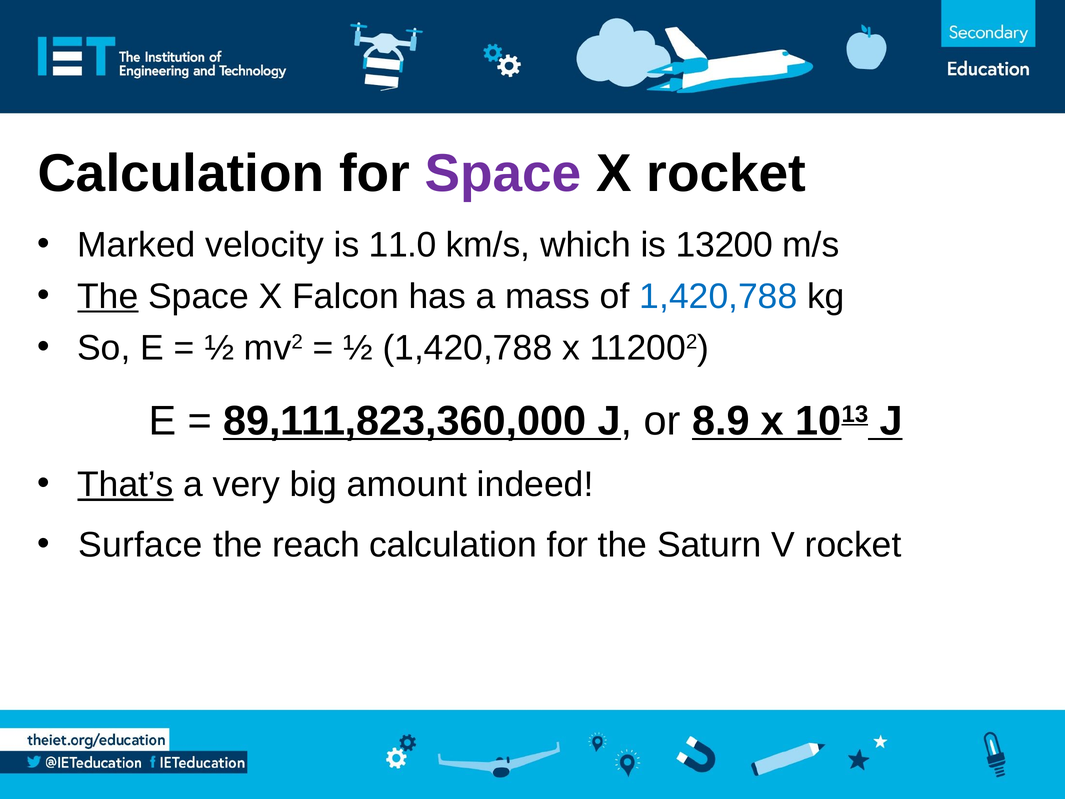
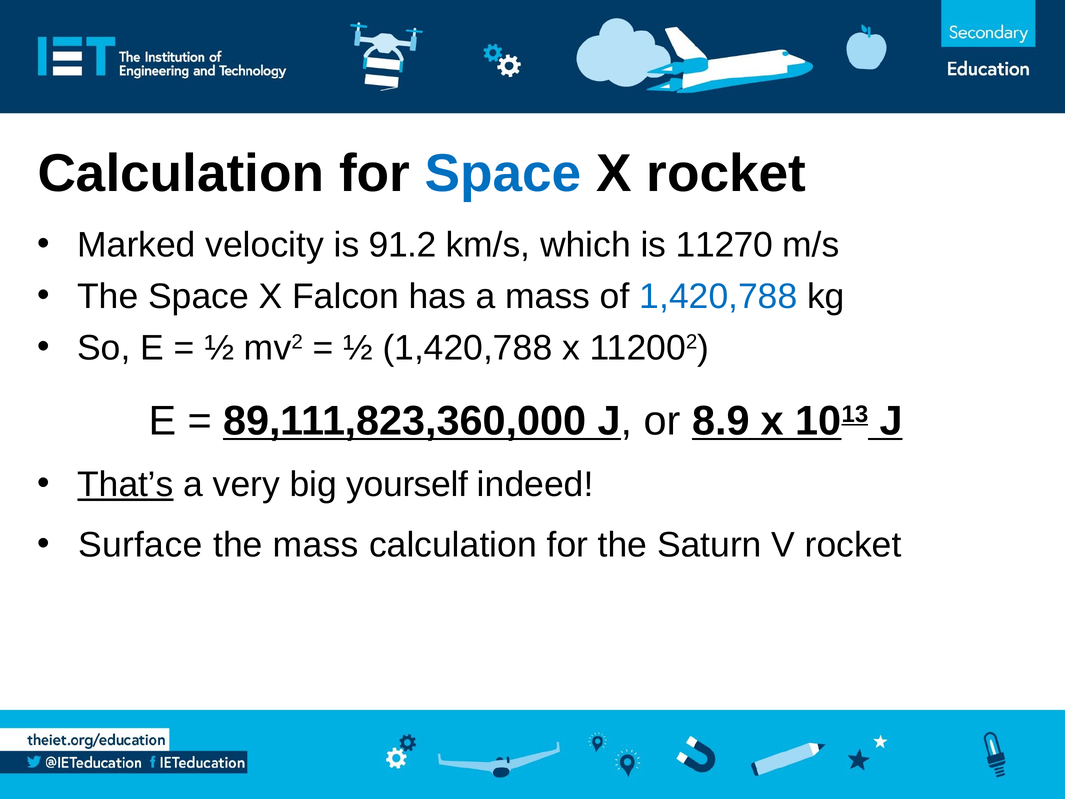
Space at (503, 174) colour: purple -> blue
11.0: 11.0 -> 91.2
13200: 13200 -> 11270
The at (108, 296) underline: present -> none
amount: amount -> yourself
the reach: reach -> mass
